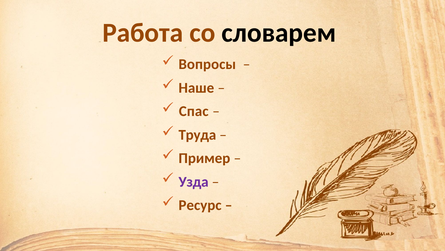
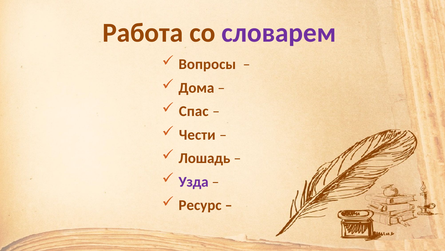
словарем colour: black -> purple
Наше: Наше -> Дома
Труда: Труда -> Чести
Пример: Пример -> Лошадь
